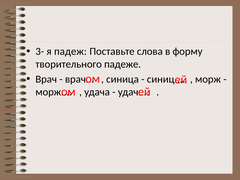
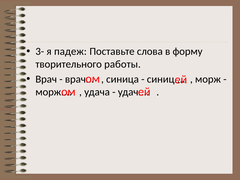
падеже: падеже -> работы
